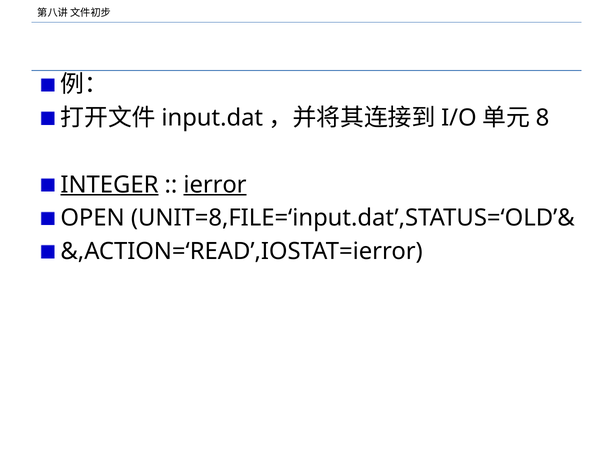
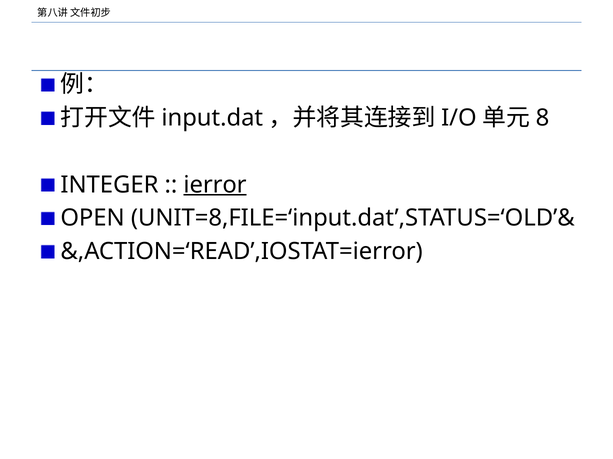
INTEGER underline: present -> none
